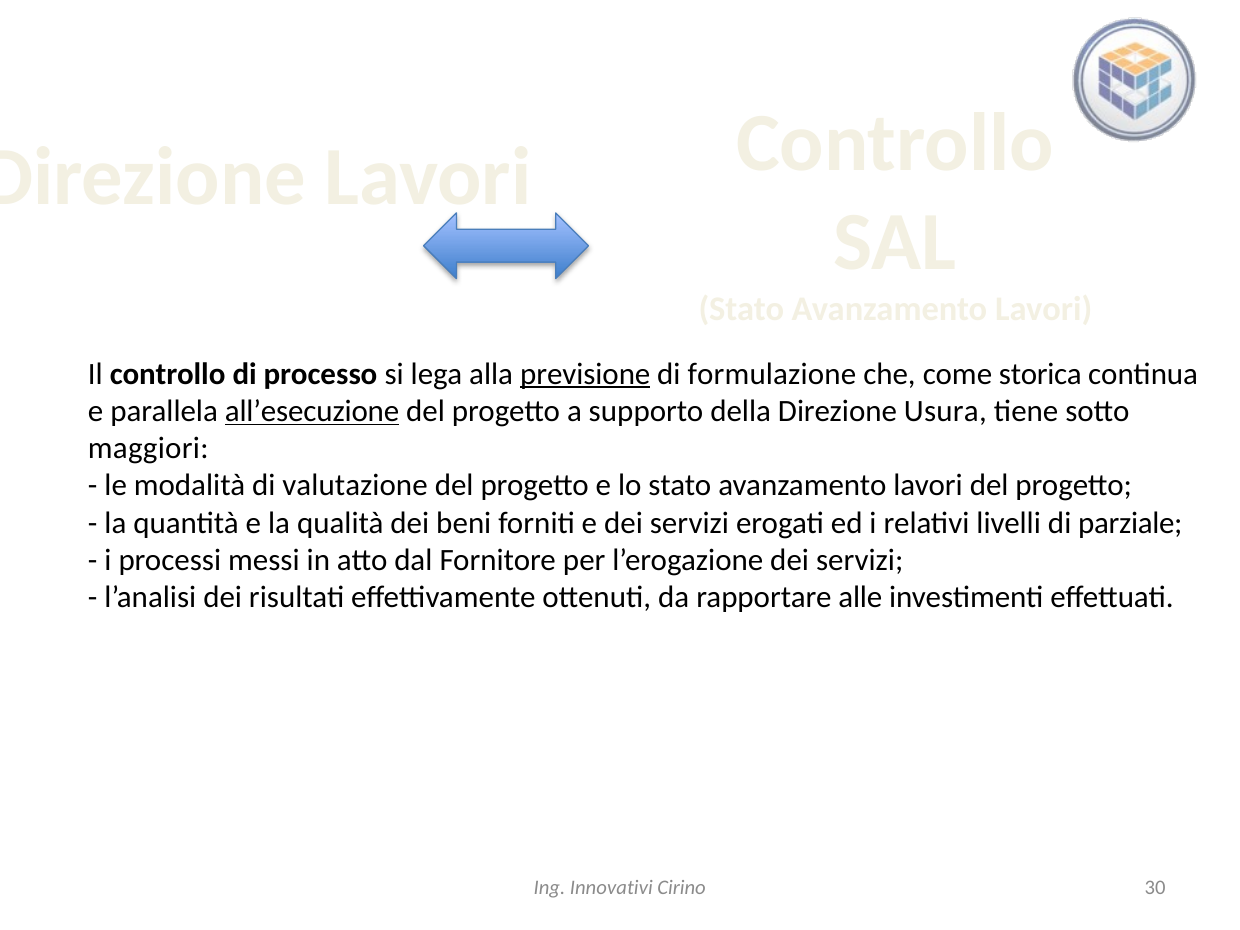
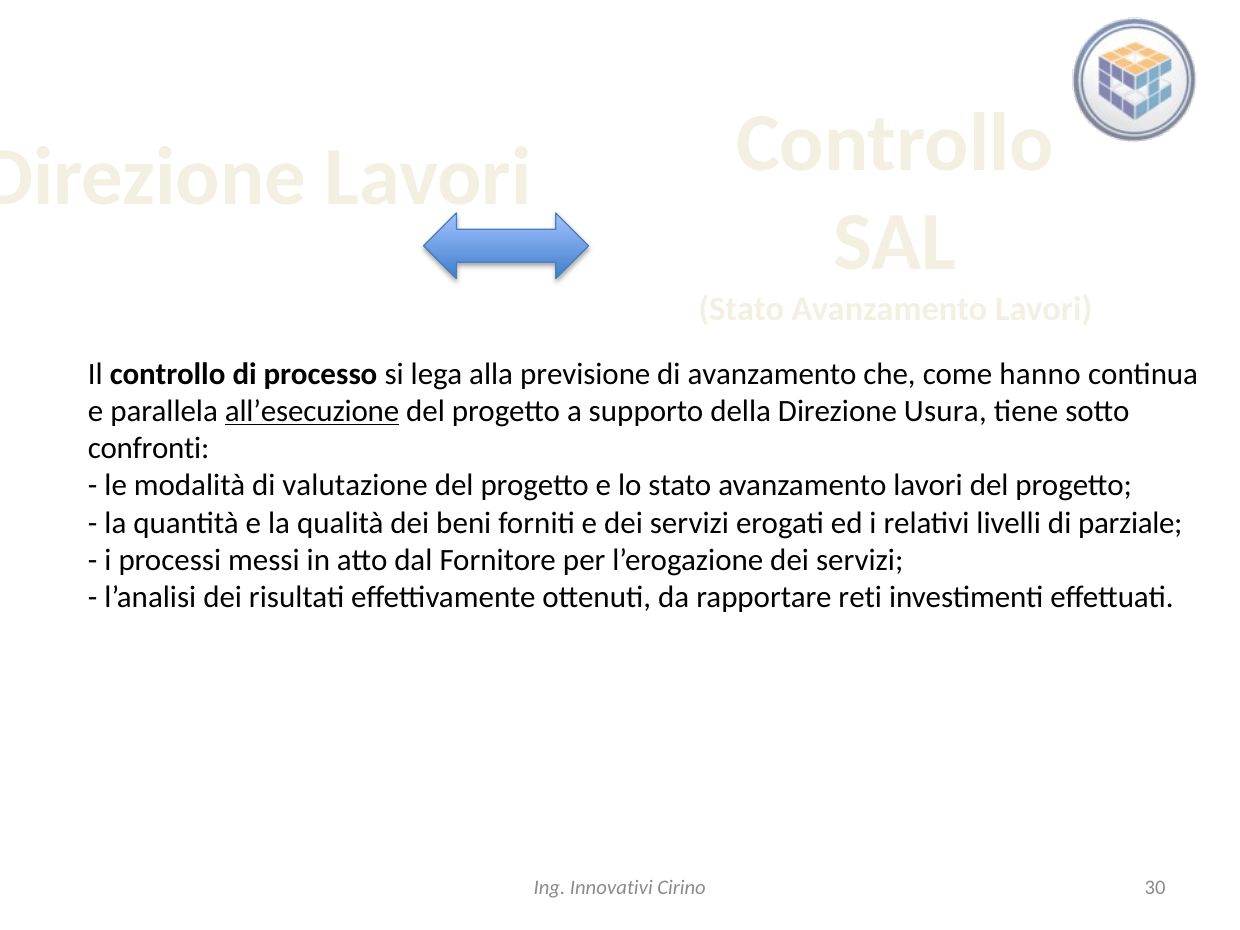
previsione underline: present -> none
di formulazione: formulazione -> avanzamento
storica: storica -> hanno
maggiori: maggiori -> confronti
alle: alle -> reti
